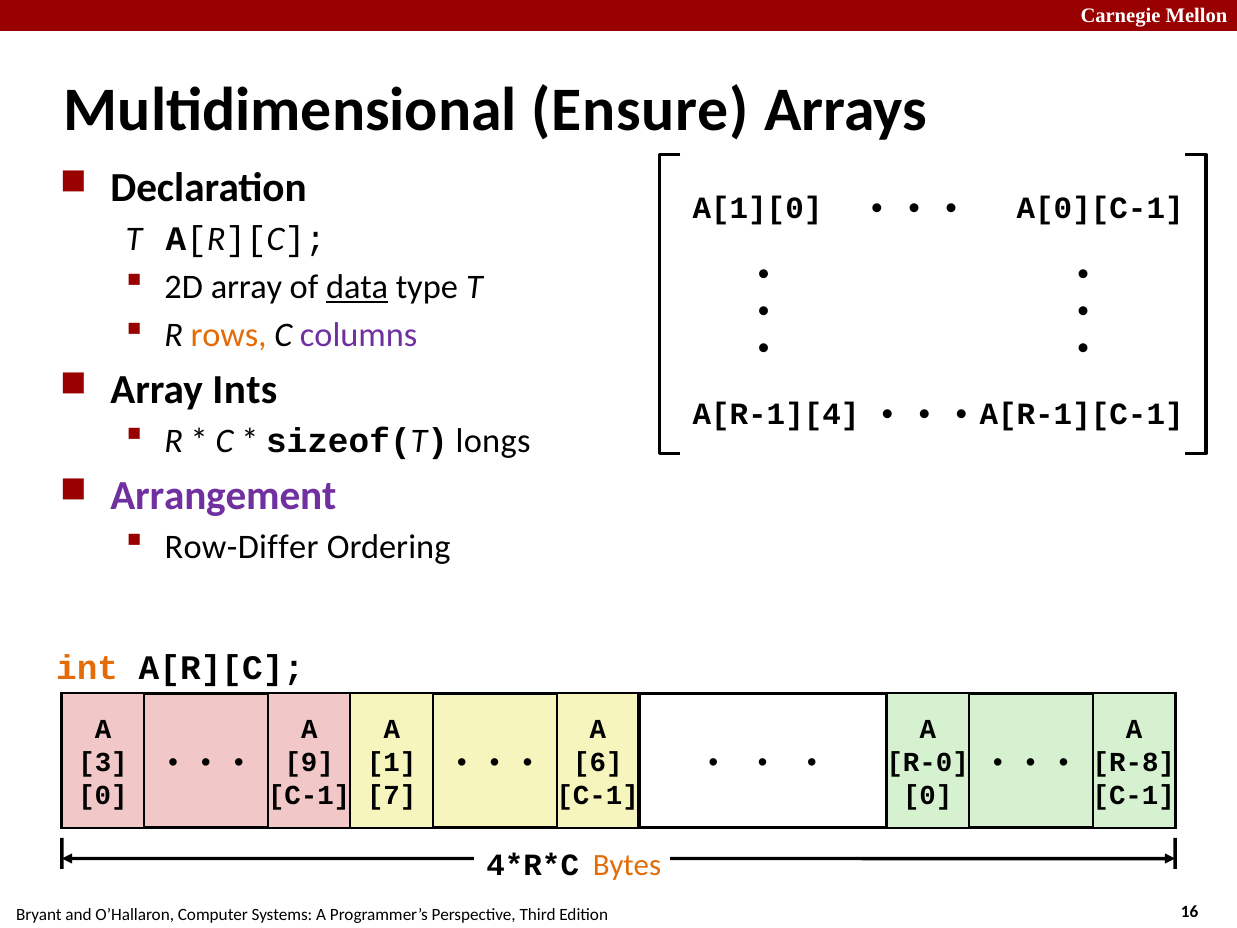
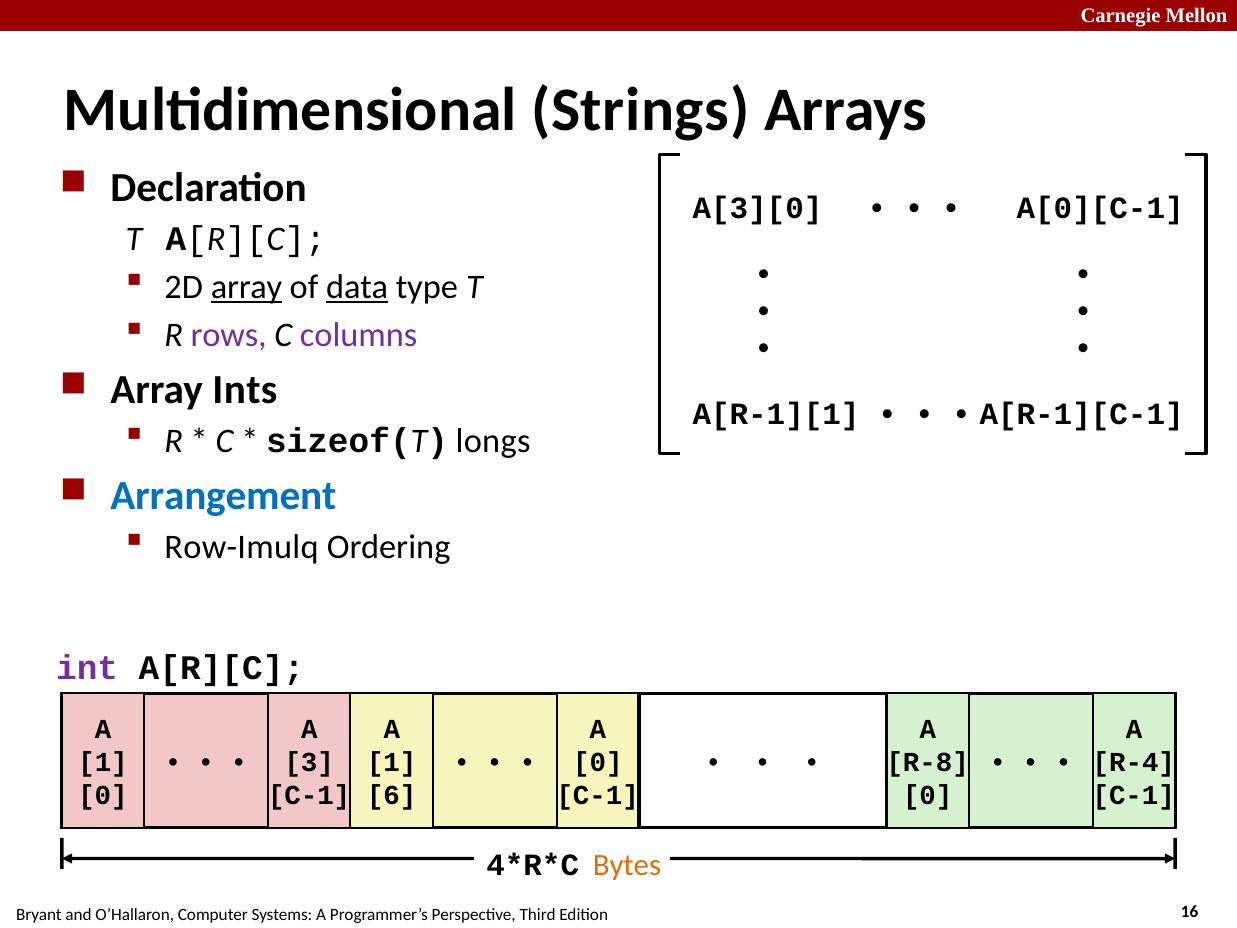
Ensure: Ensure -> Strings
A[1][0: A[1][0 -> A[3][0
array at (247, 287) underline: none -> present
rows colour: orange -> purple
A[R-1][4: A[R-1][4 -> A[R-1][1
Arrangement colour: purple -> blue
Row-Differ: Row-Differ -> Row-Imulq
int colour: orange -> purple
3 at (103, 762): 3 -> 1
9: 9 -> 3
6 at (598, 762): 6 -> 0
R-0: R-0 -> R-8
R-8: R-8 -> R-4
7: 7 -> 6
